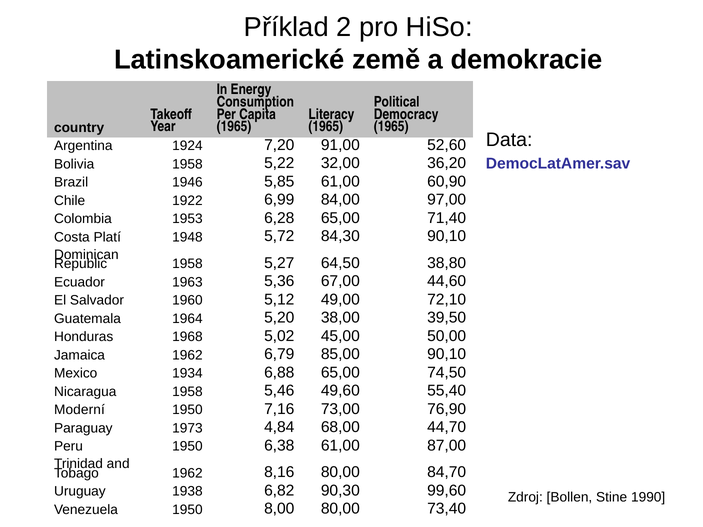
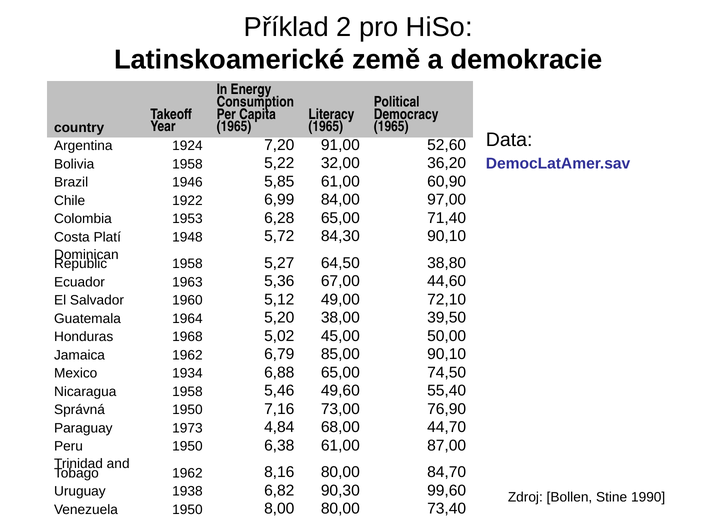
Moderní: Moderní -> Správná
